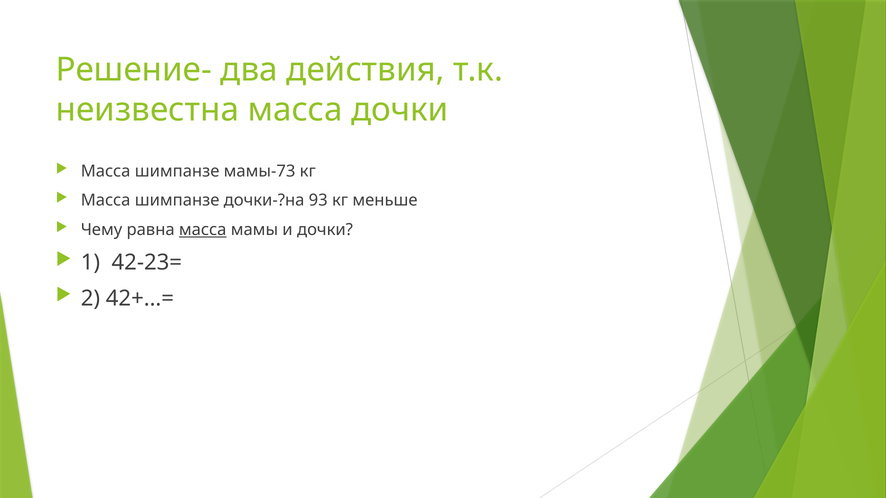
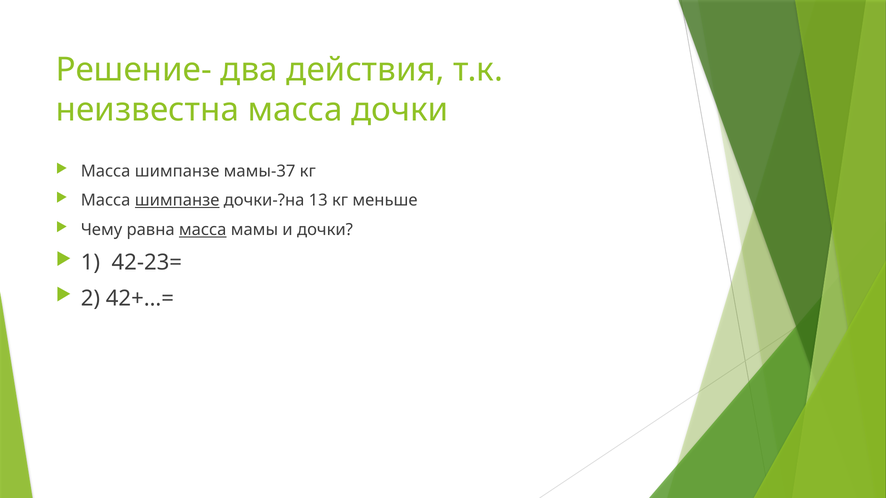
мамы-73: мамы-73 -> мамы-37
шимпанзе at (177, 201) underline: none -> present
93: 93 -> 13
